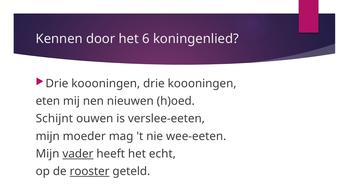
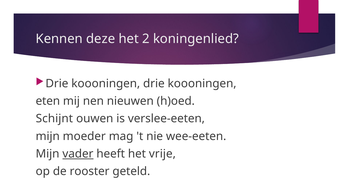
door: door -> deze
6: 6 -> 2
echt: echt -> vrije
rooster underline: present -> none
